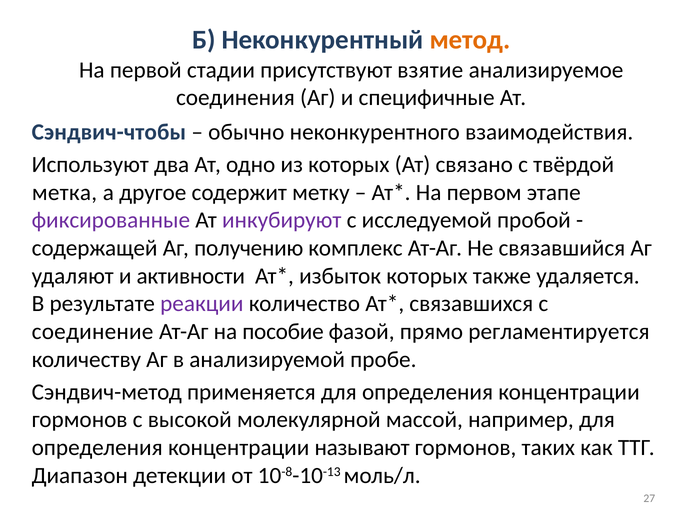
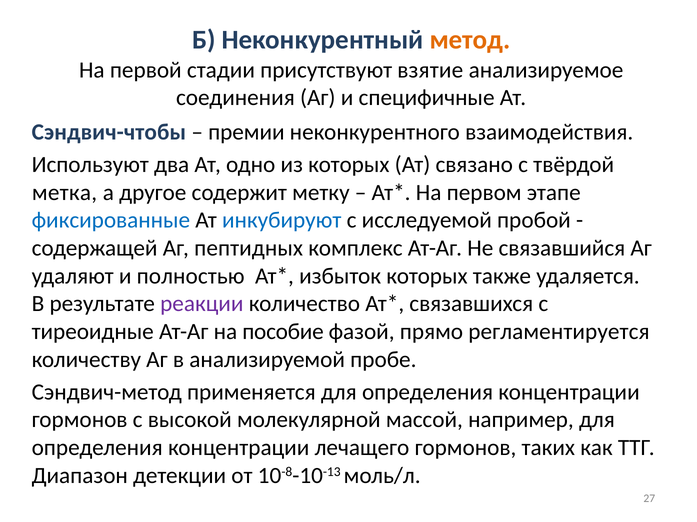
обычно: обычно -> премии
фиксированные colour: purple -> blue
инкубируют colour: purple -> blue
получению: получению -> пептидных
активности: активности -> полностью
соединение: соединение -> тиреоидные
называют: называют -> лечащего
